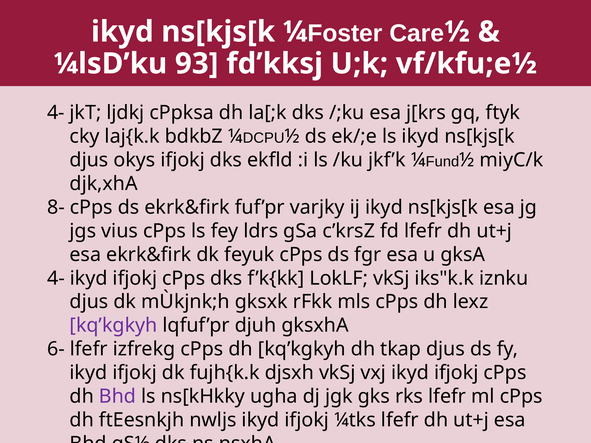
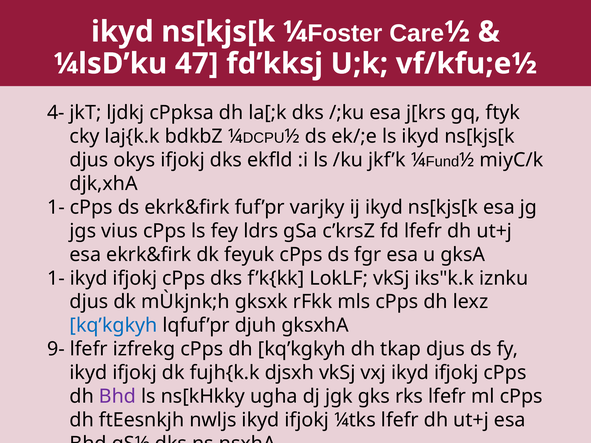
93: 93 -> 47
8- at (56, 207): 8- -> 1-
4- at (56, 278): 4- -> 1-
kq’kgkyh at (114, 326) colour: purple -> blue
6-: 6- -> 9-
